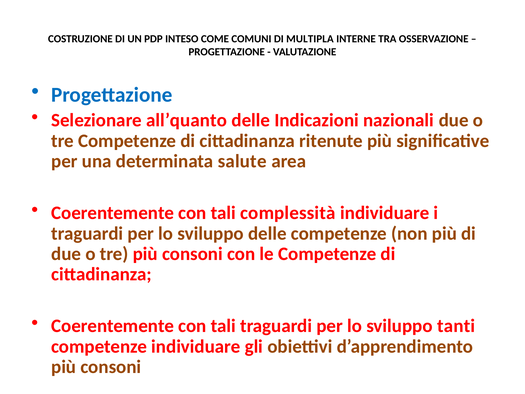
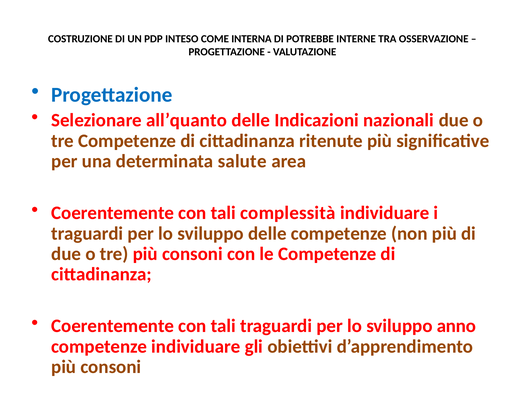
COMUNI: COMUNI -> INTERNA
MULTIPLA: MULTIPLA -> POTREBBE
tanti: tanti -> anno
